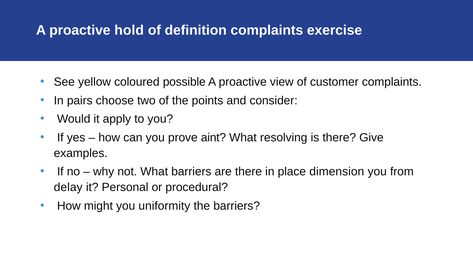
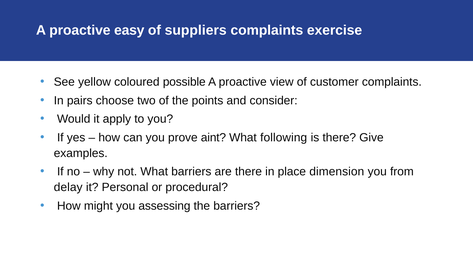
hold: hold -> easy
definition: definition -> suppliers
resolving: resolving -> following
uniformity: uniformity -> assessing
